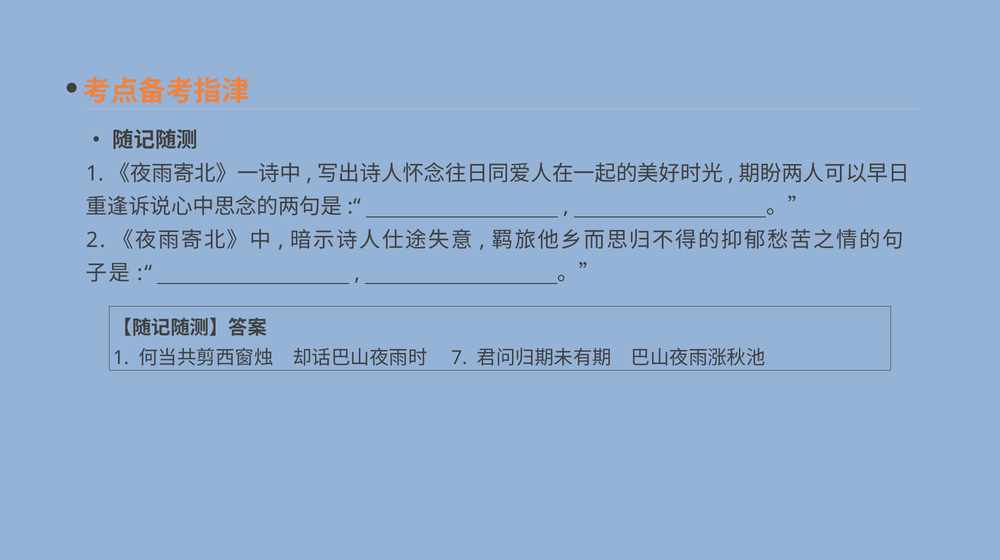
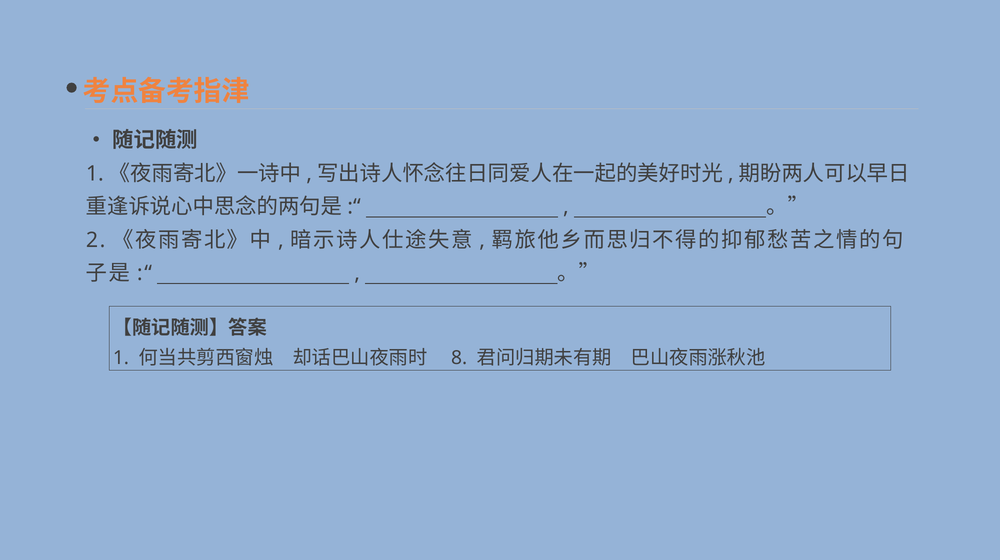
7: 7 -> 8
